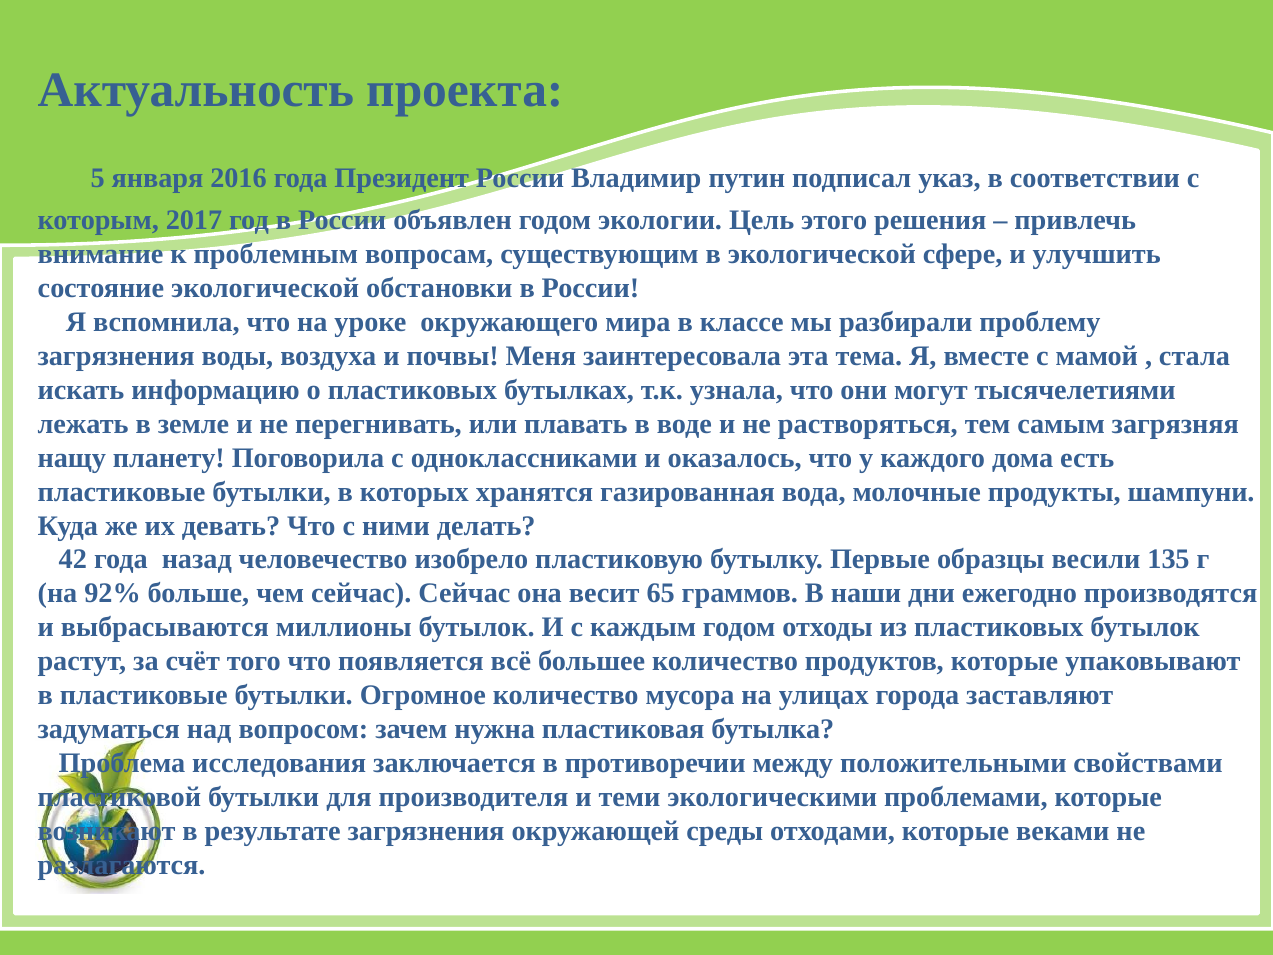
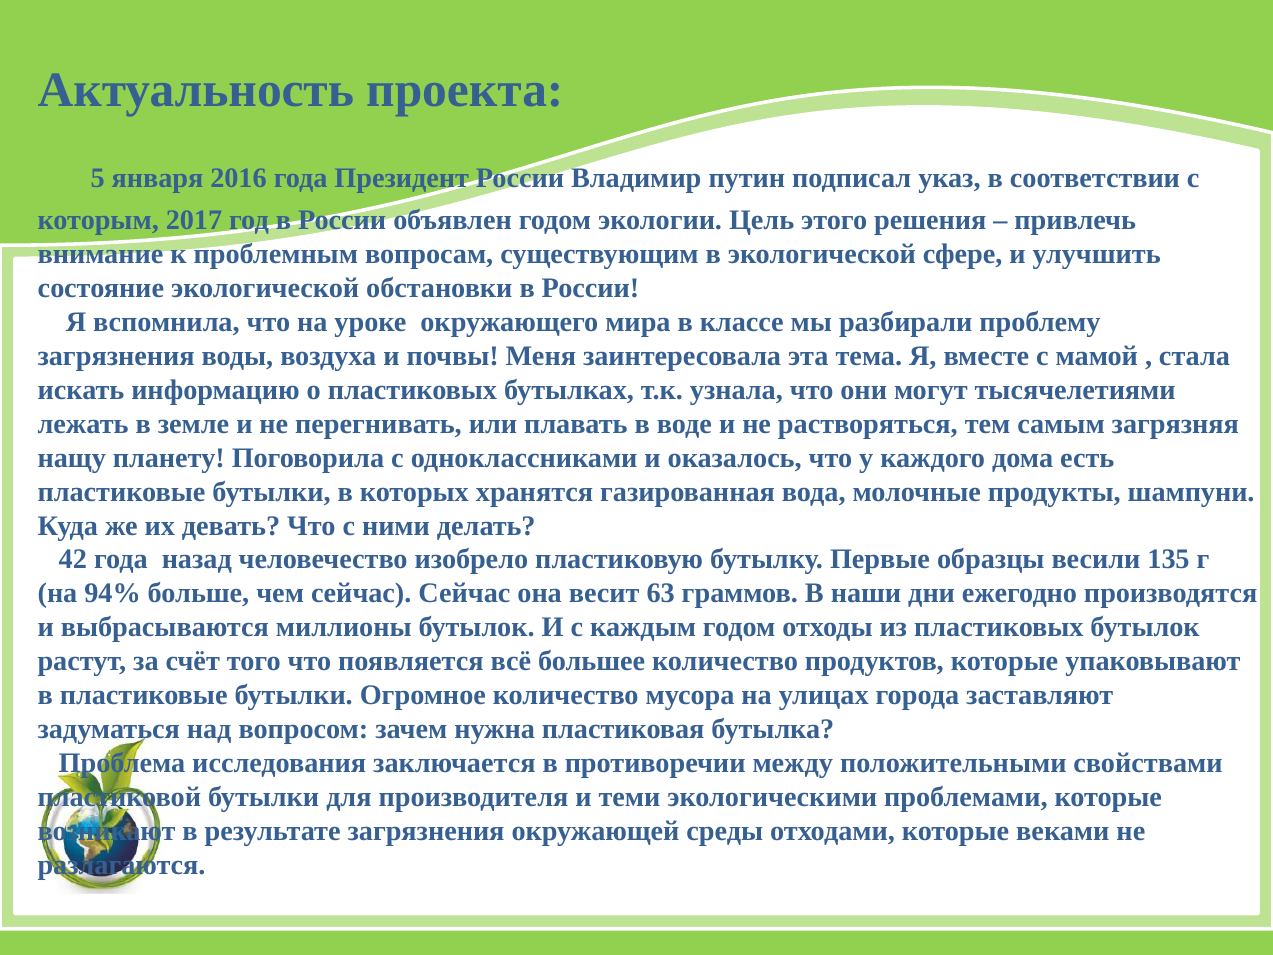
92%: 92% -> 94%
65: 65 -> 63
